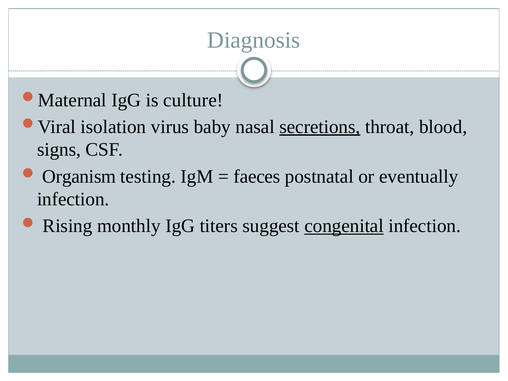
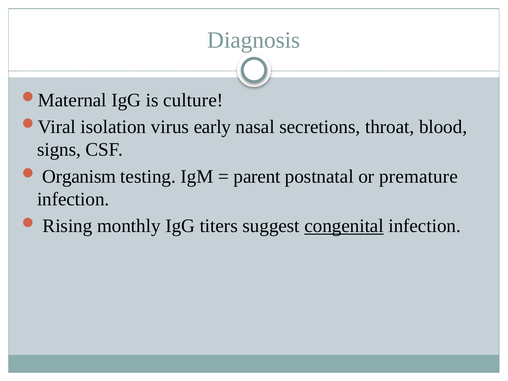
baby: baby -> early
secretions underline: present -> none
faeces: faeces -> parent
eventually: eventually -> premature
